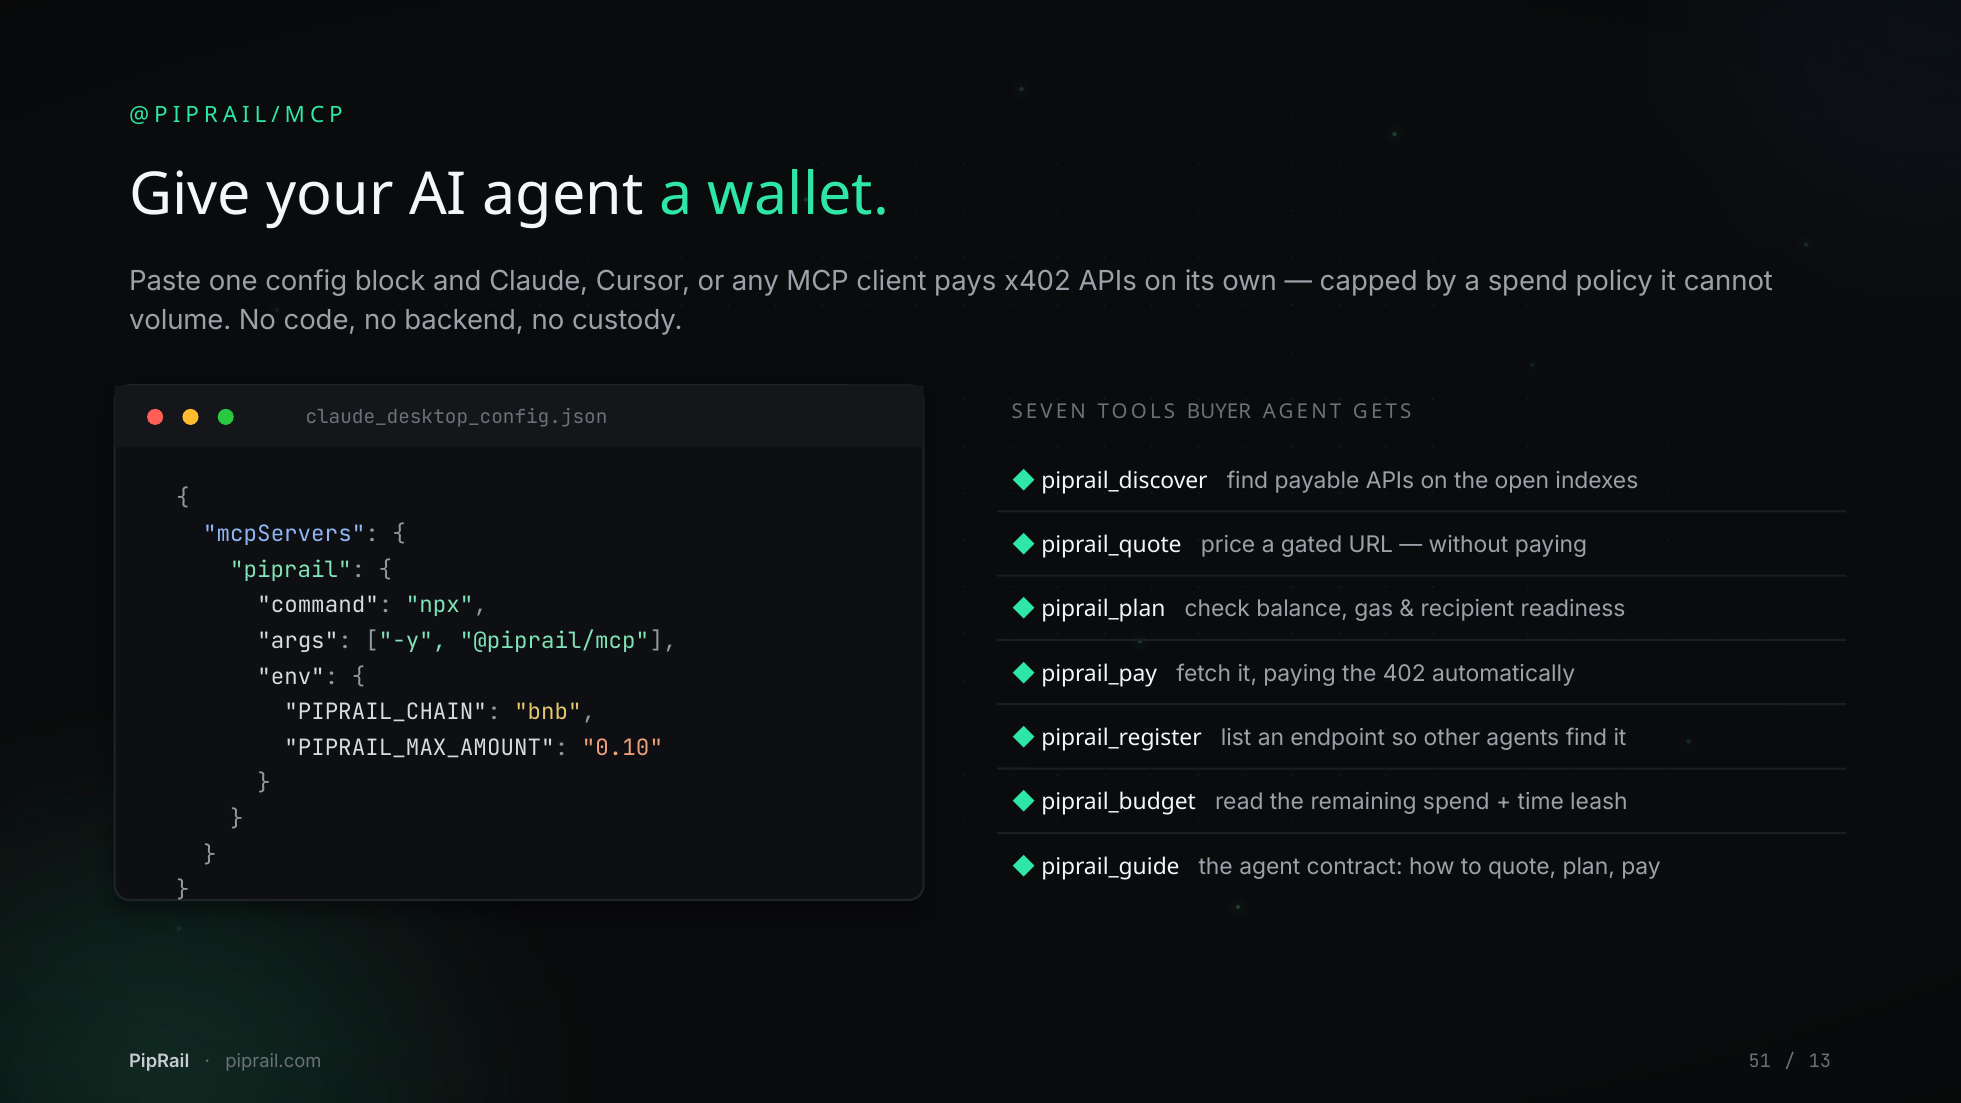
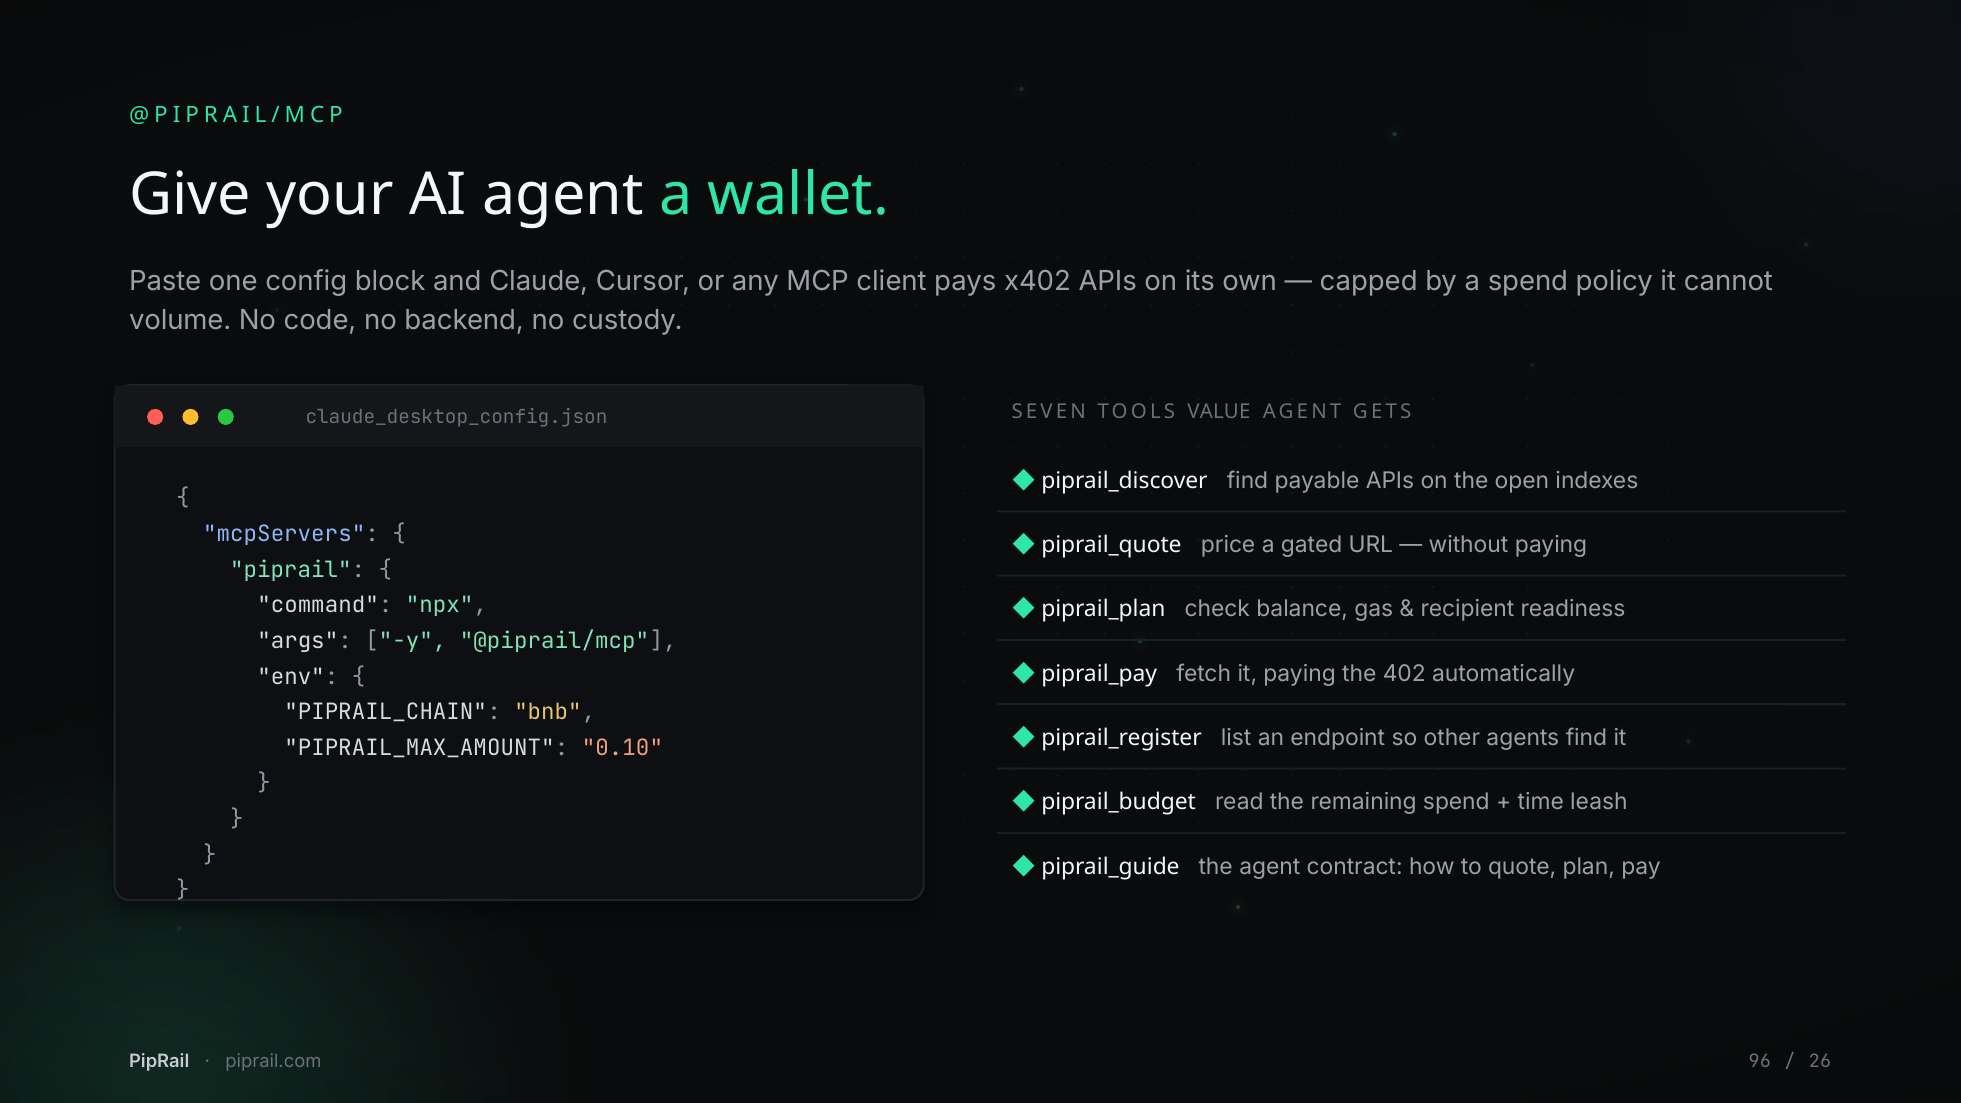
BUYER: BUYER -> VALUE
51: 51 -> 96
13: 13 -> 26
